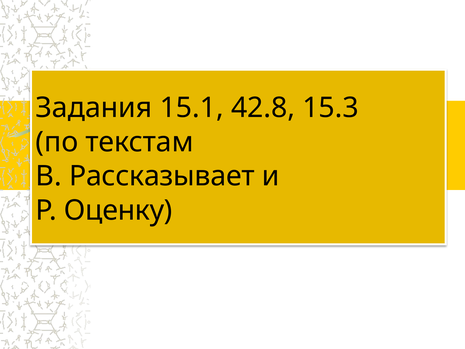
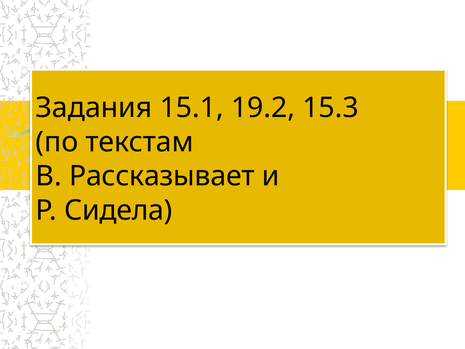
42.8: 42.8 -> 19.2
Оценку: Оценку -> Сидела
